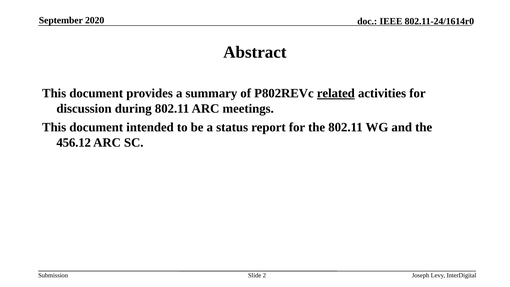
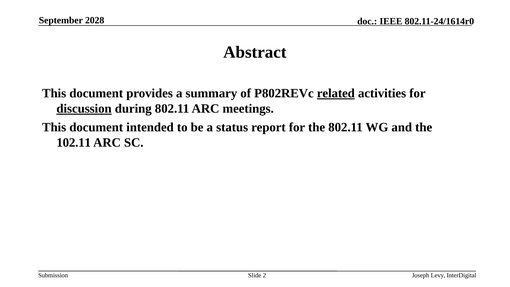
2020: 2020 -> 2028
discussion underline: none -> present
456.12: 456.12 -> 102.11
